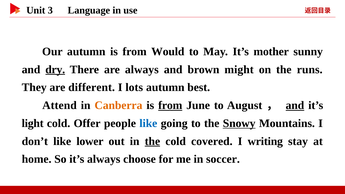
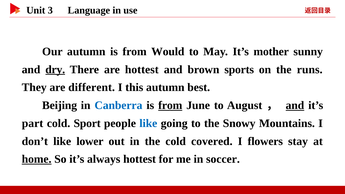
are always: always -> hottest
might: might -> sports
lots: lots -> this
Attend: Attend -> Beijing
Canberra colour: orange -> blue
light: light -> part
Offer: Offer -> Sport
Snowy underline: present -> none
the at (152, 141) underline: present -> none
writing: writing -> flowers
home underline: none -> present
always choose: choose -> hottest
